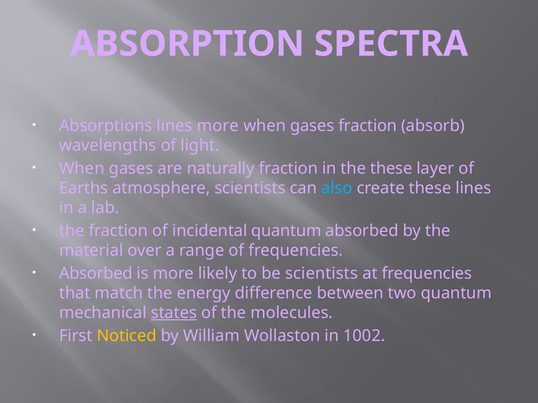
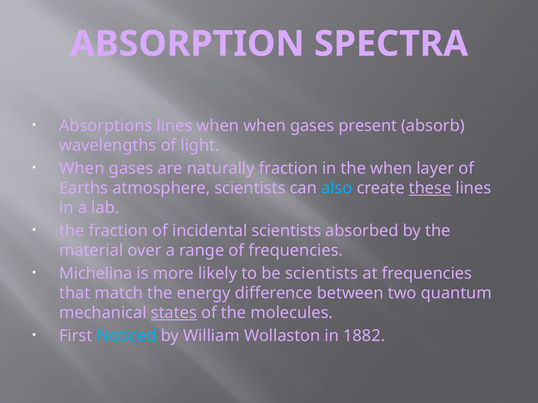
lines more: more -> when
gases fraction: fraction -> present
the these: these -> when
these at (430, 188) underline: none -> present
incidental quantum: quantum -> scientists
Absorbed at (96, 274): Absorbed -> Michelina
Noticed colour: yellow -> light blue
1002: 1002 -> 1882
